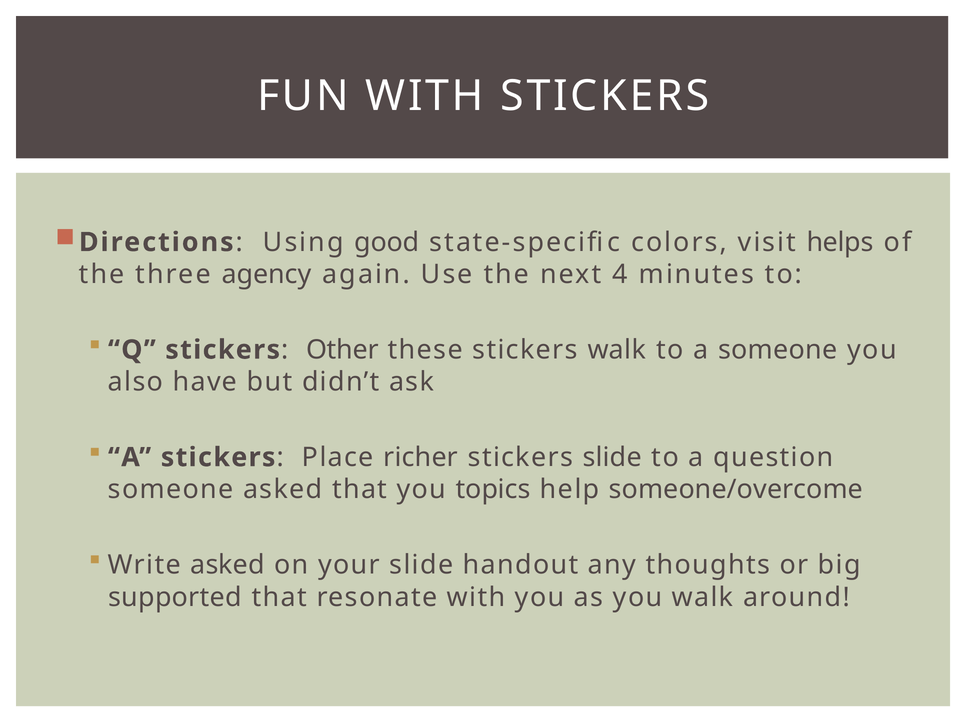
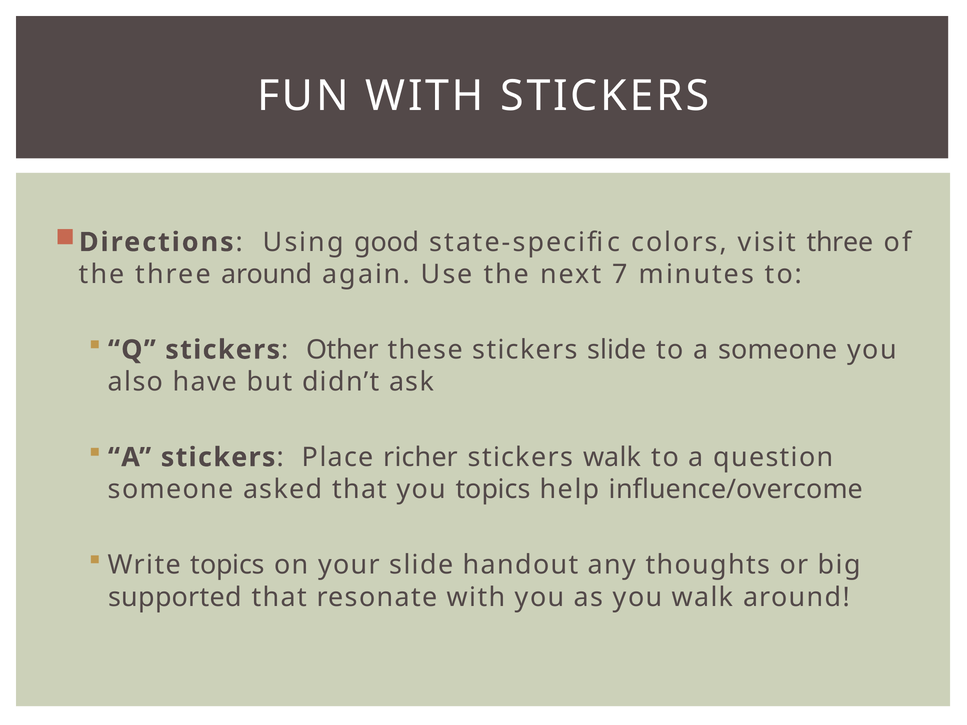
visit helps: helps -> three
three agency: agency -> around
4: 4 -> 7
stickers walk: walk -> slide
stickers slide: slide -> walk
someone/overcome: someone/overcome -> influence/overcome
Write asked: asked -> topics
